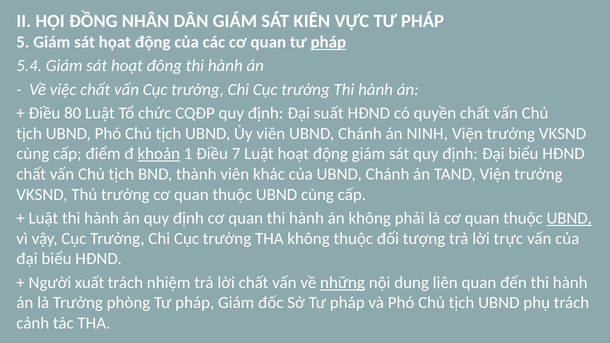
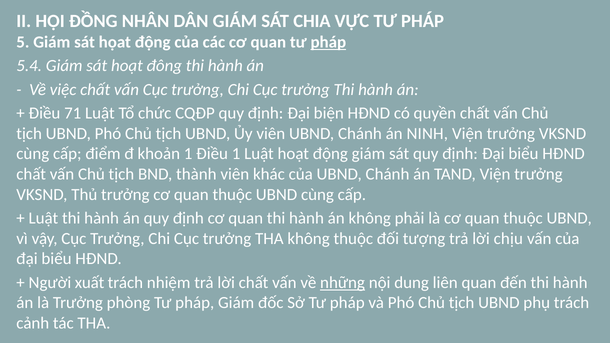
KIÊN: KIÊN -> CHIA
80: 80 -> 71
suất: suất -> biện
khoản underline: present -> none
Điều 7: 7 -> 1
UBND at (569, 218) underline: present -> none
trực: trực -> chịu
